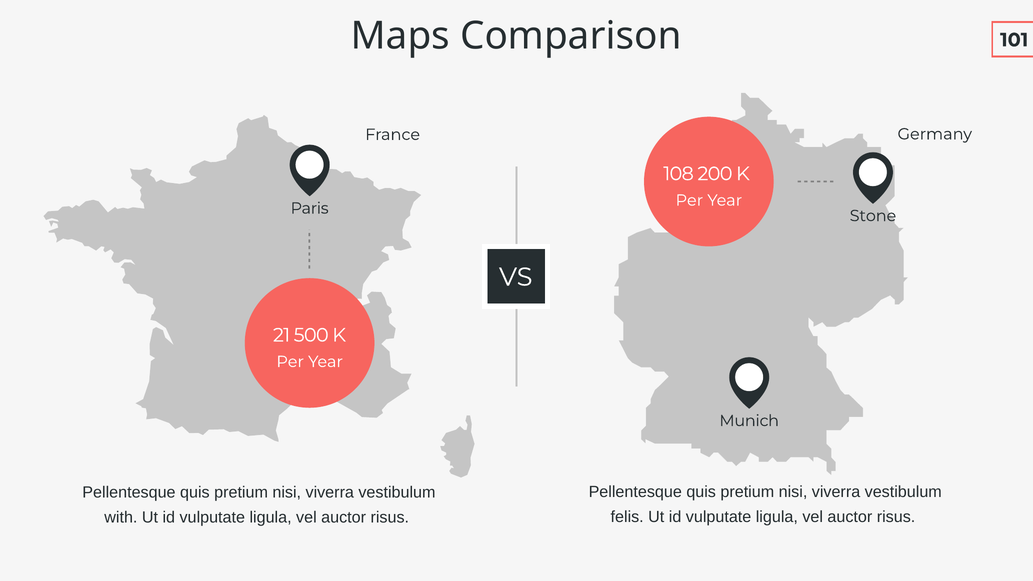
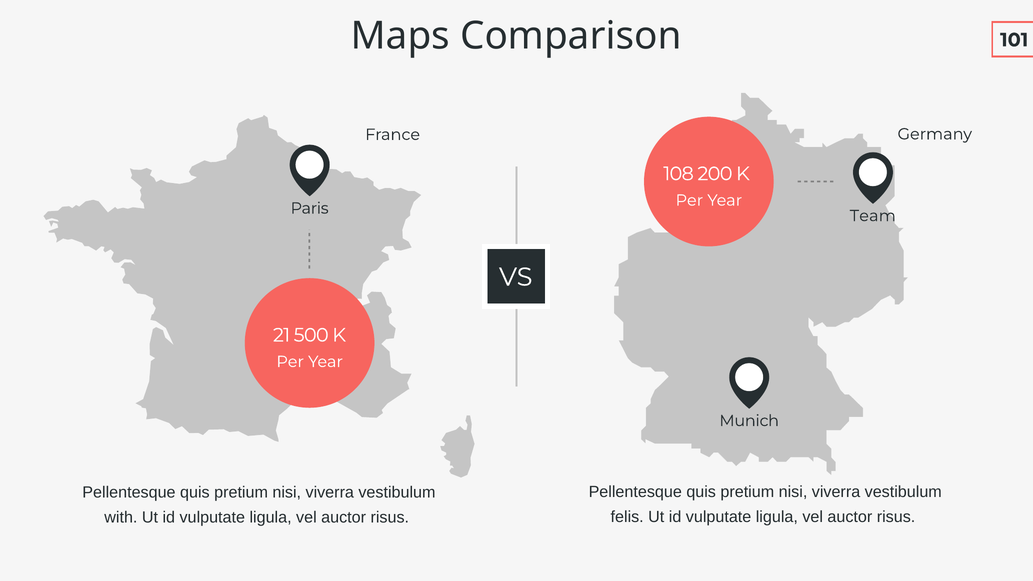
Stone: Stone -> Team
